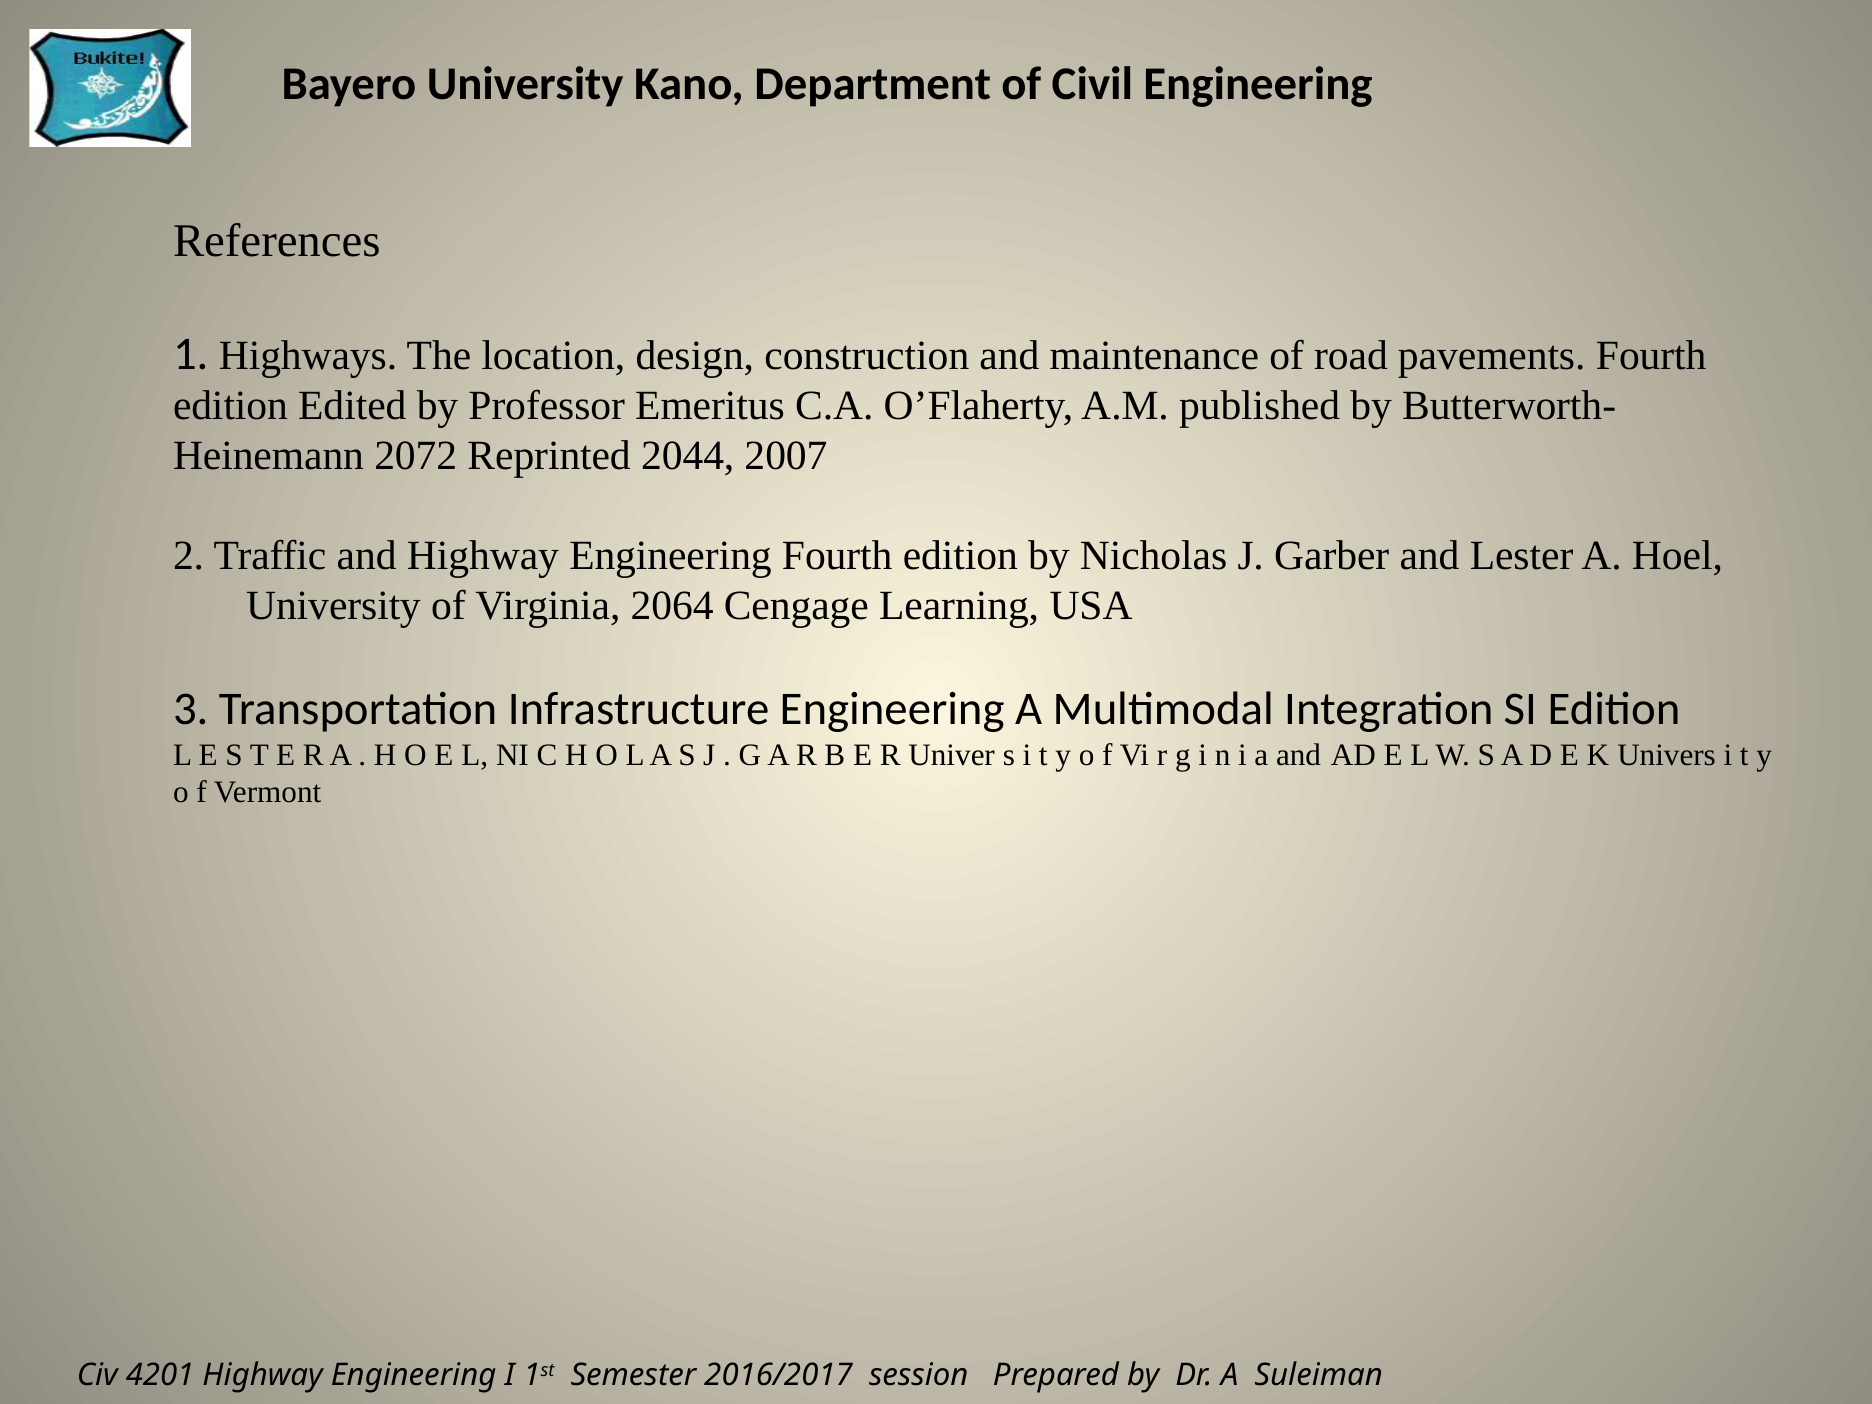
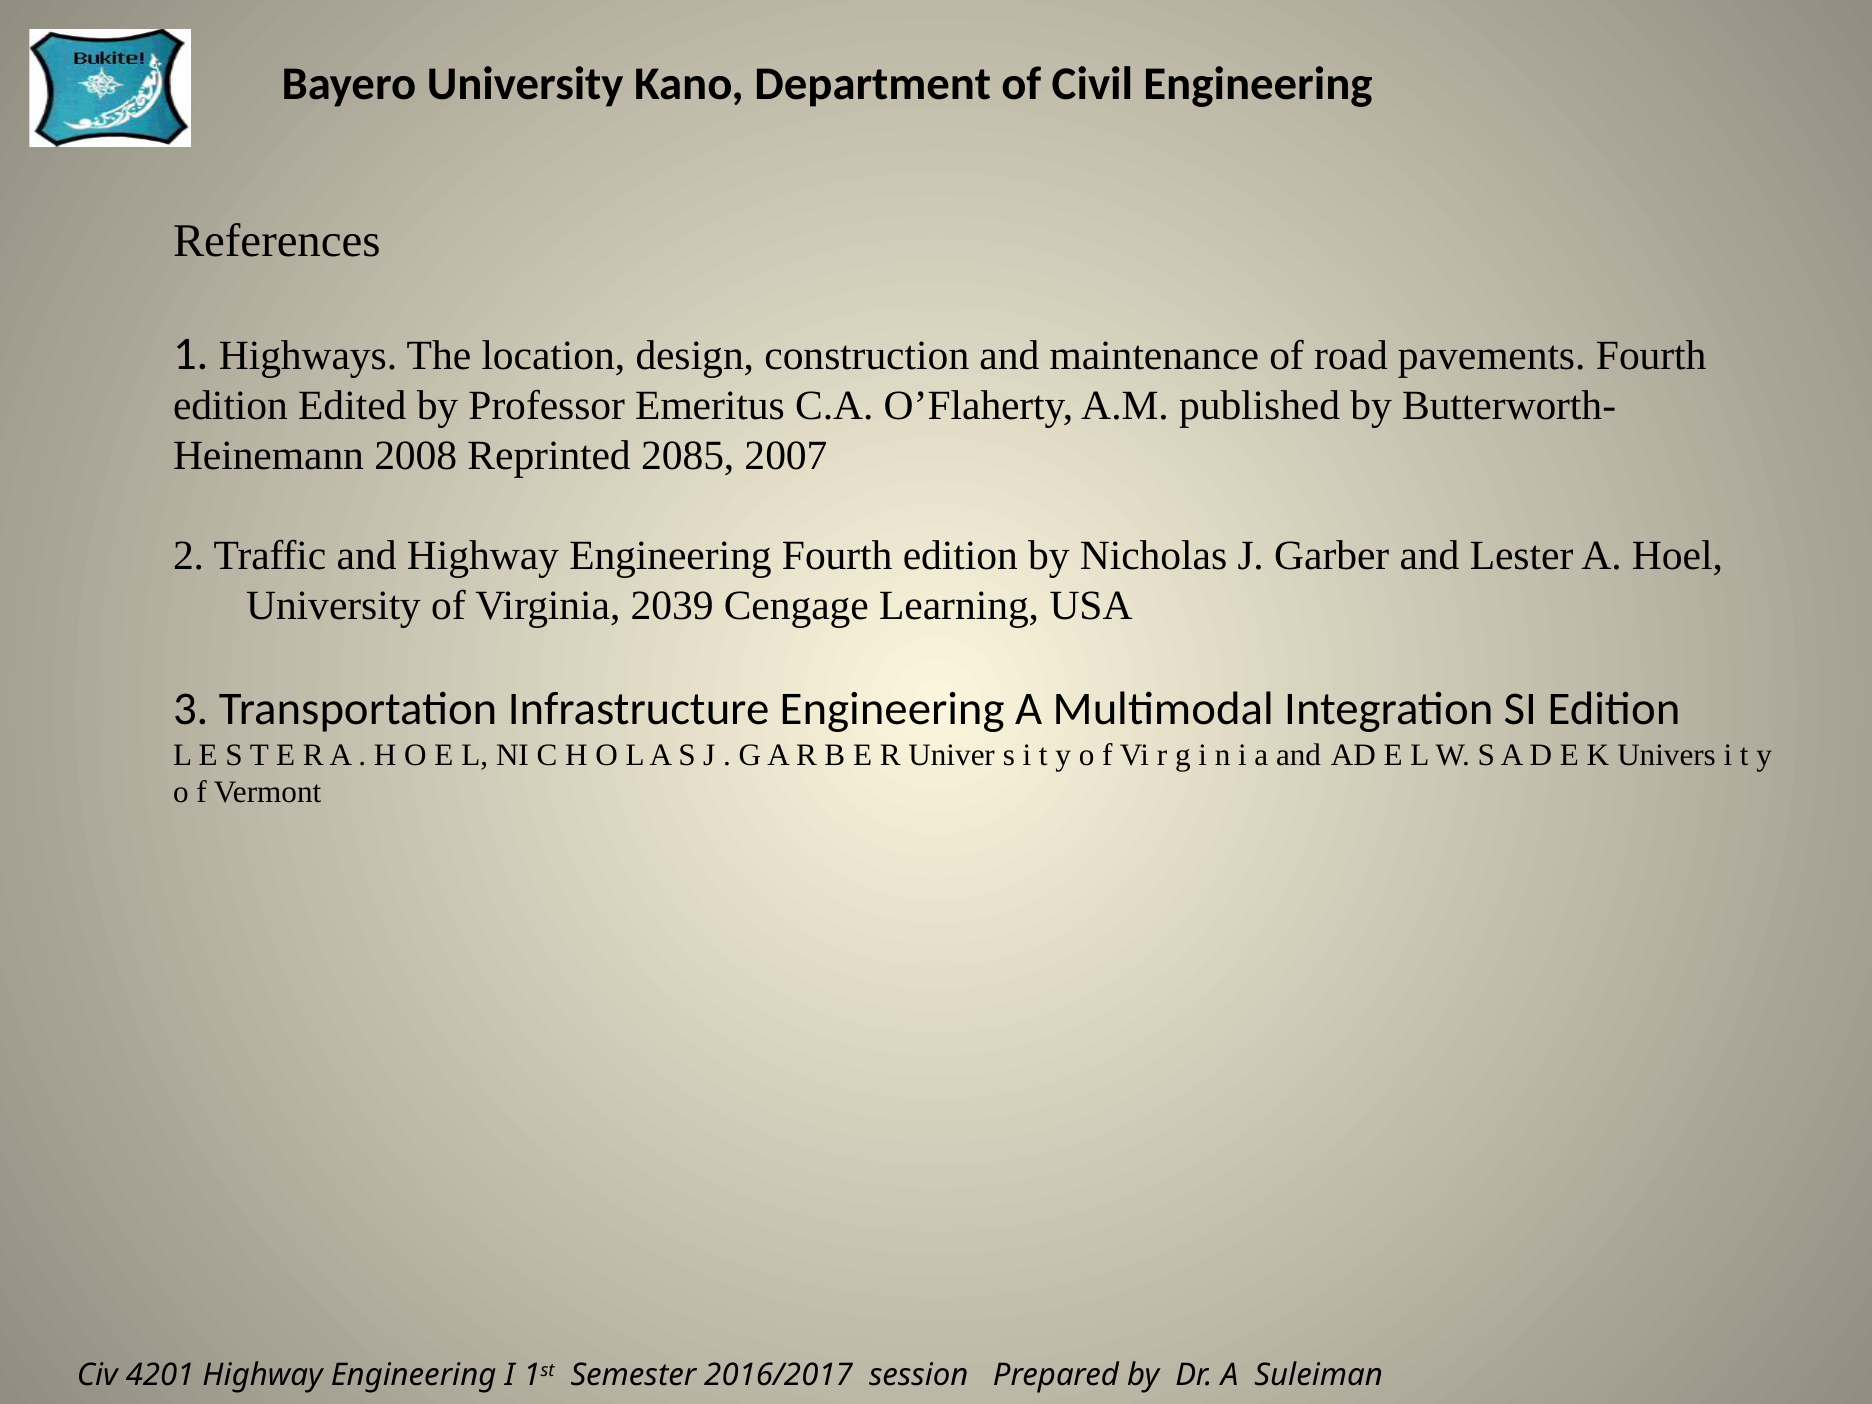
2072: 2072 -> 2008
2044: 2044 -> 2085
2064: 2064 -> 2039
